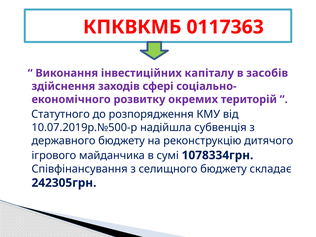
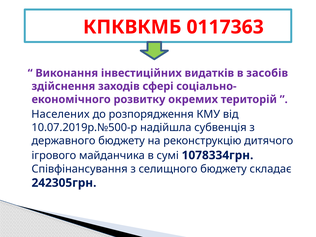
капіталу: капіталу -> видатків
Статутного: Статутного -> Населених
